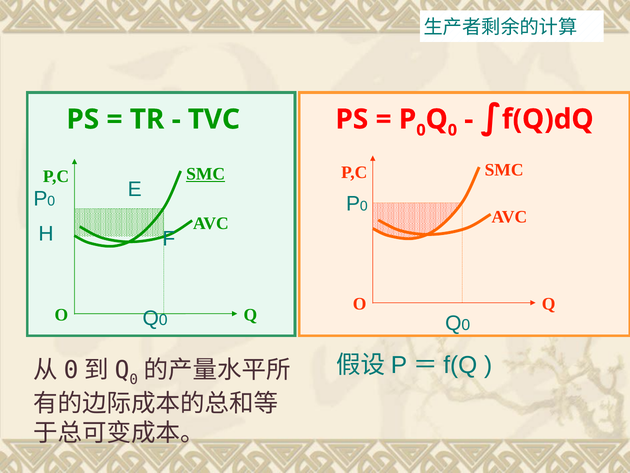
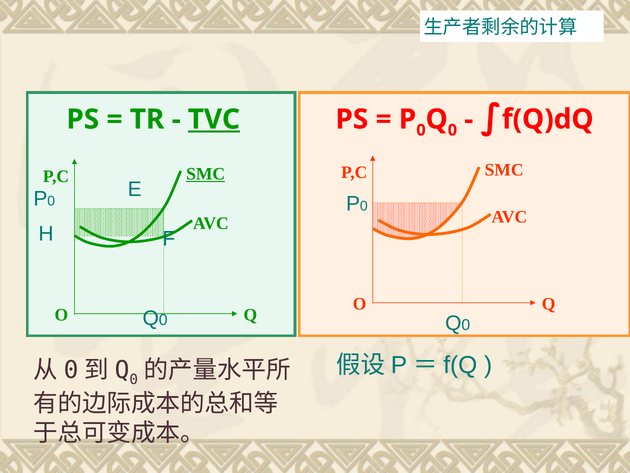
TVC underline: none -> present
